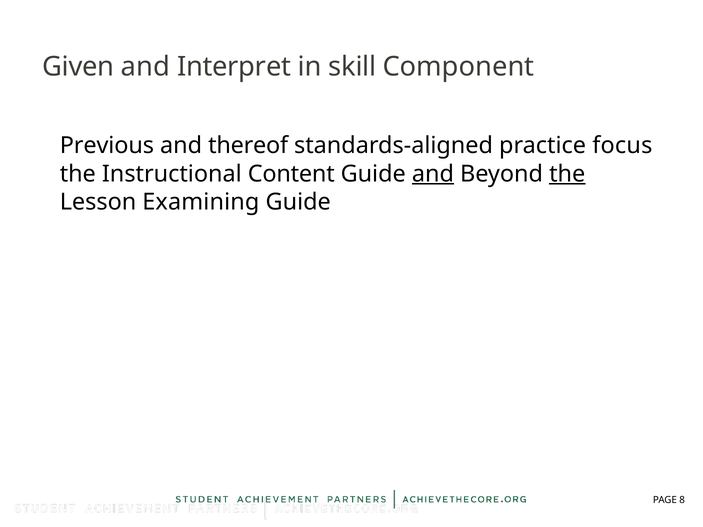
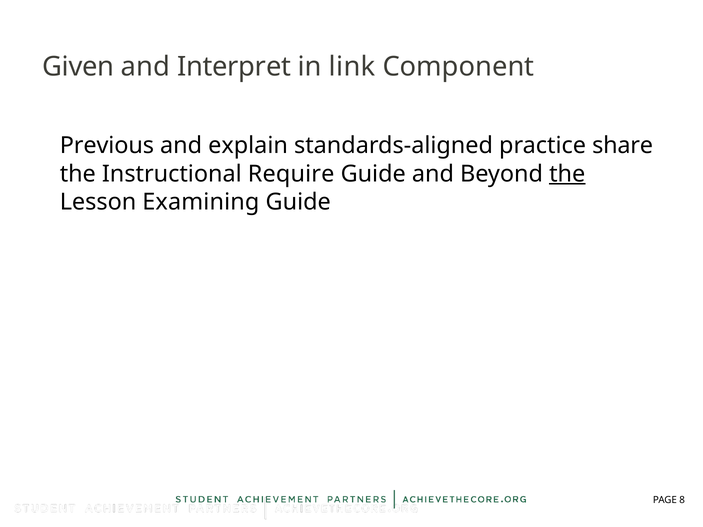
skill: skill -> link
thereof: thereof -> explain
focus: focus -> share
Content: Content -> Require
and at (433, 174) underline: present -> none
